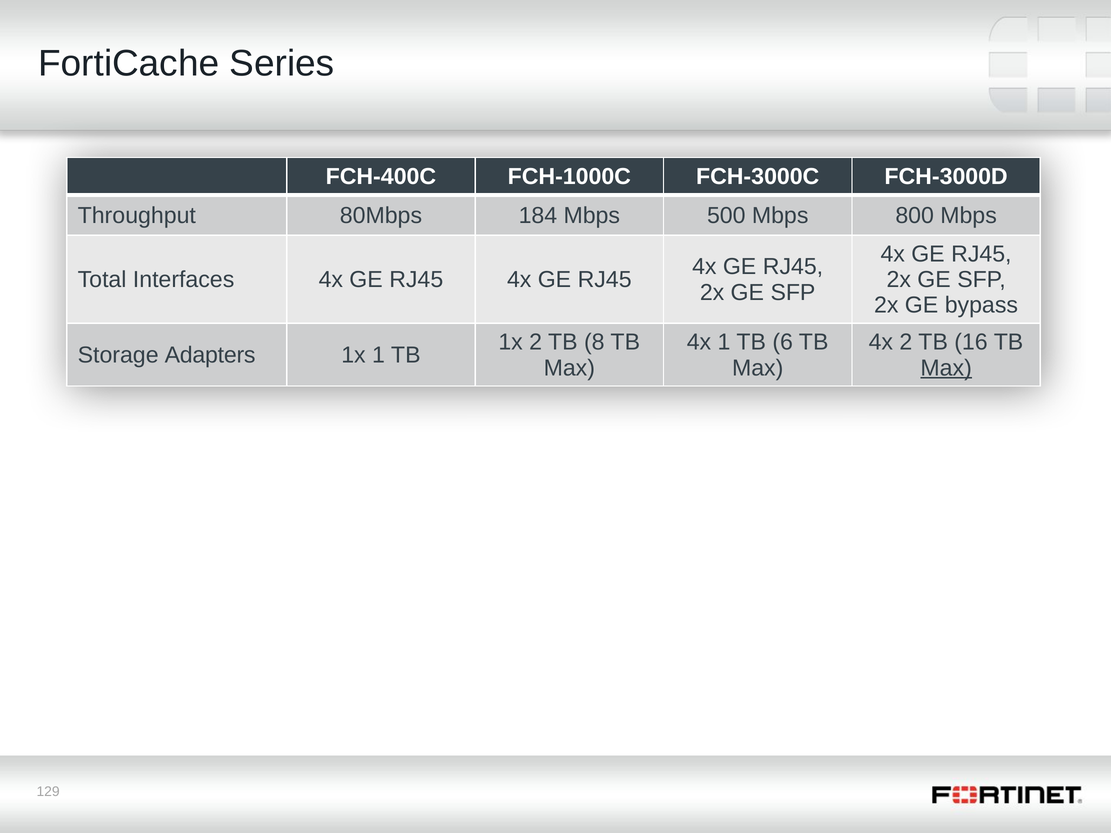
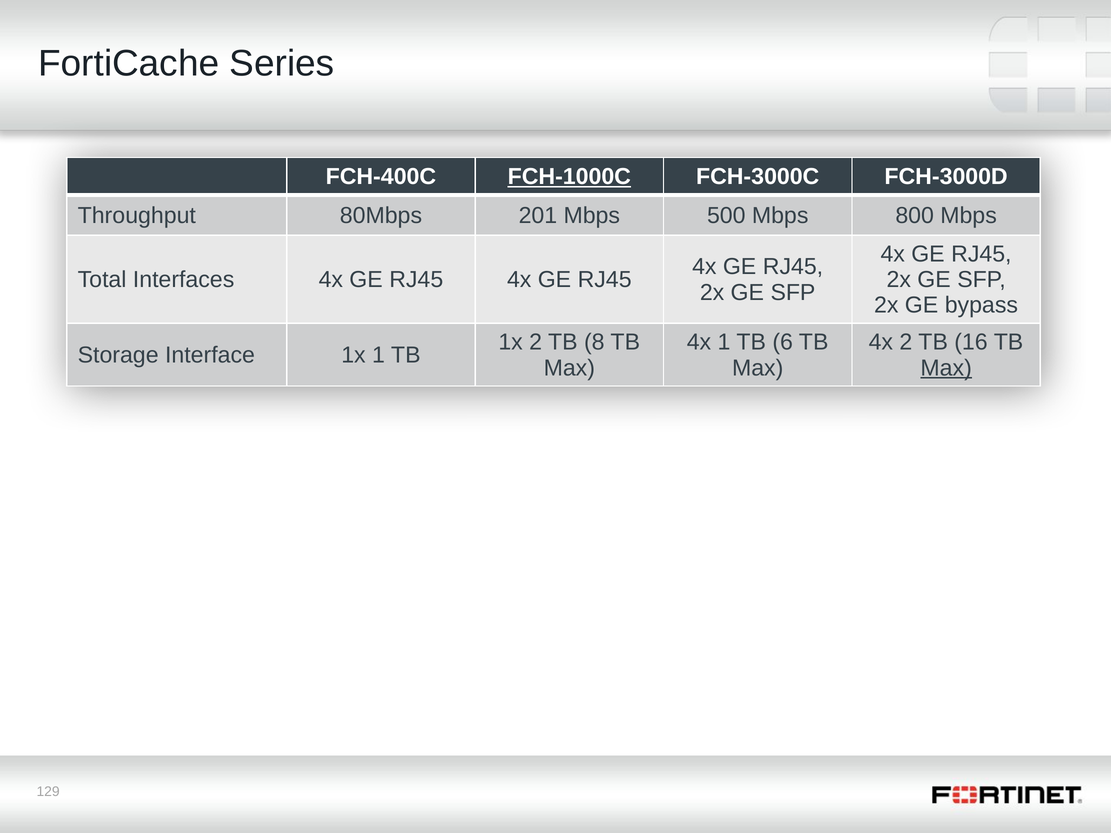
FCH-1000C underline: none -> present
184: 184 -> 201
Adapters: Adapters -> Interface
